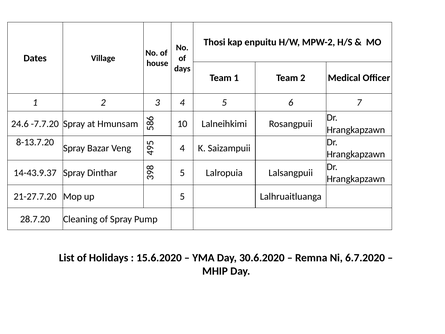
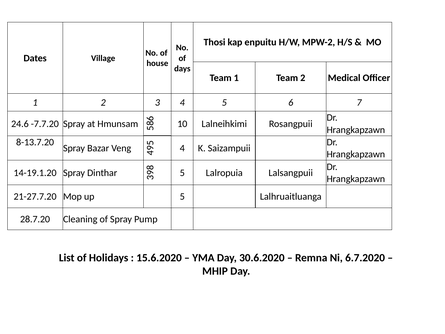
14-43.9.37: 14-43.9.37 -> 14-19.1.20
